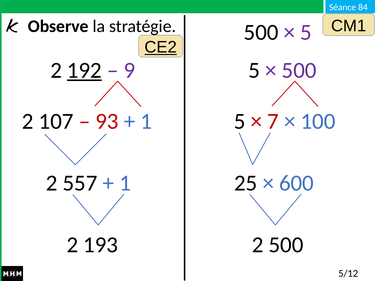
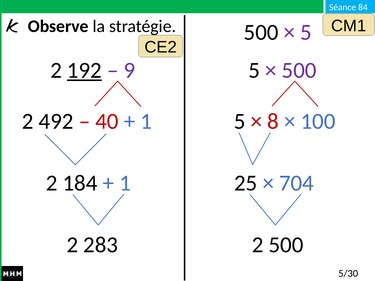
CE2 underline: present -> none
107: 107 -> 492
93: 93 -> 40
7: 7 -> 8
557: 557 -> 184
600: 600 -> 704
193: 193 -> 283
5/12: 5/12 -> 5/30
